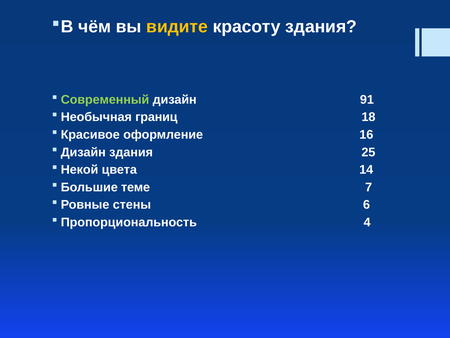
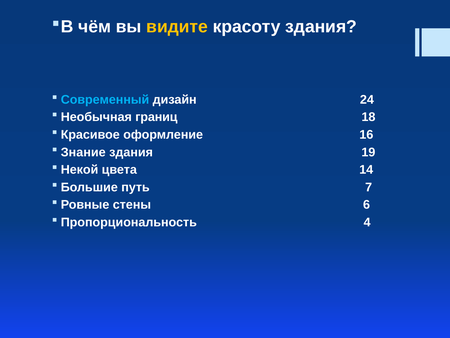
Современный colour: light green -> light blue
91: 91 -> 24
Дизайн at (83, 152): Дизайн -> Знание
25: 25 -> 19
теме: теме -> путь
